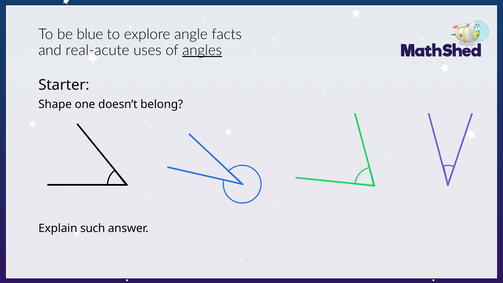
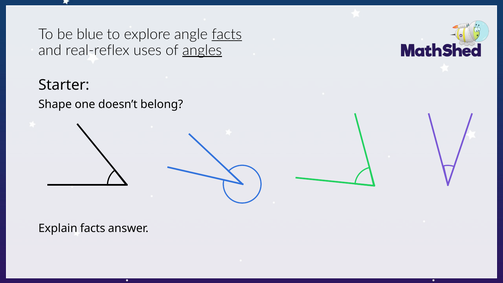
facts at (227, 34) underline: none -> present
real-acute: real-acute -> real-reflex
Explain such: such -> facts
